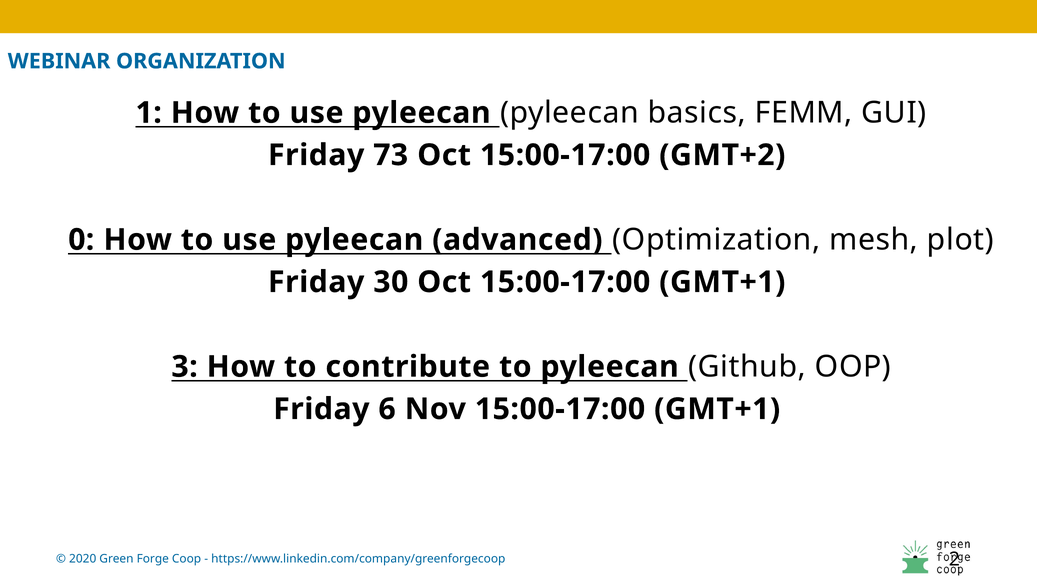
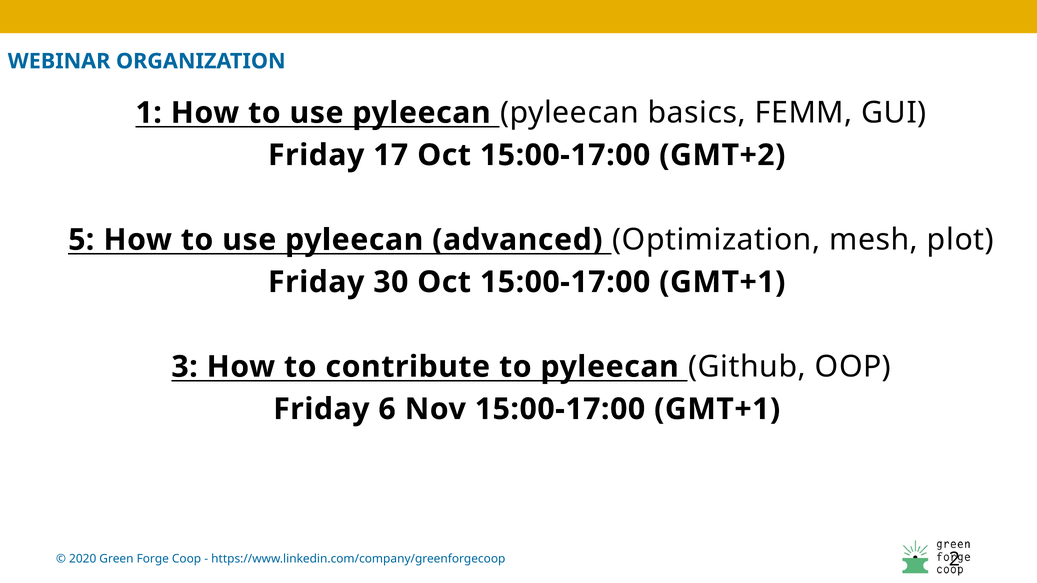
73: 73 -> 17
0: 0 -> 5
